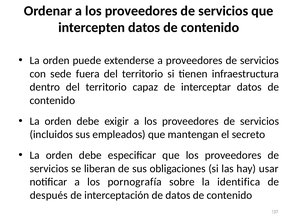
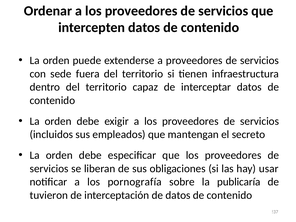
identifica: identifica -> publicaría
después: después -> tuvieron
